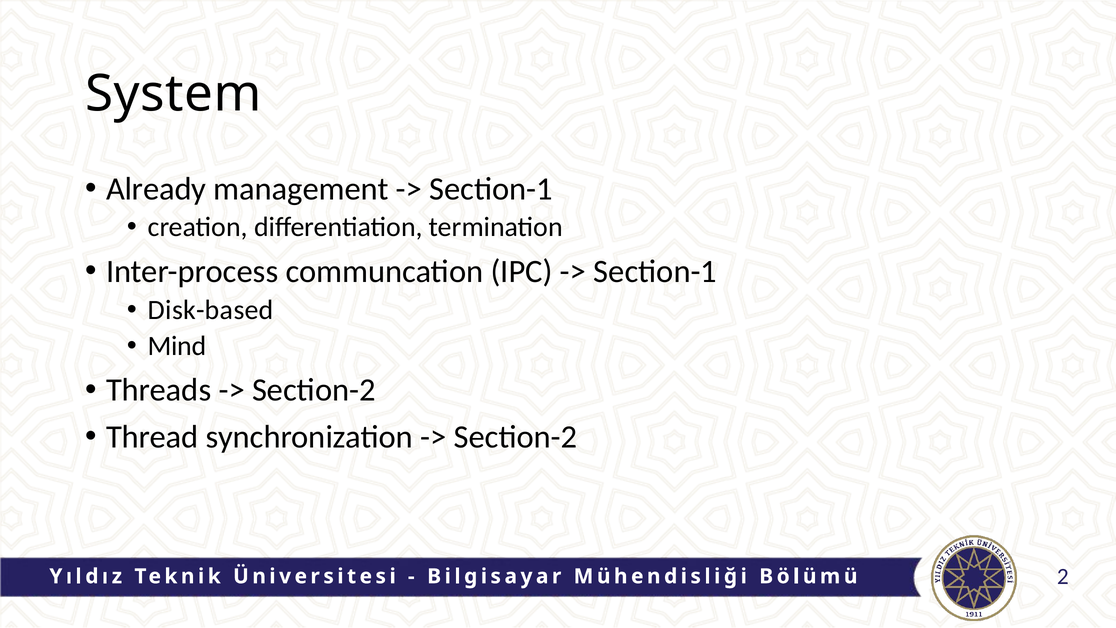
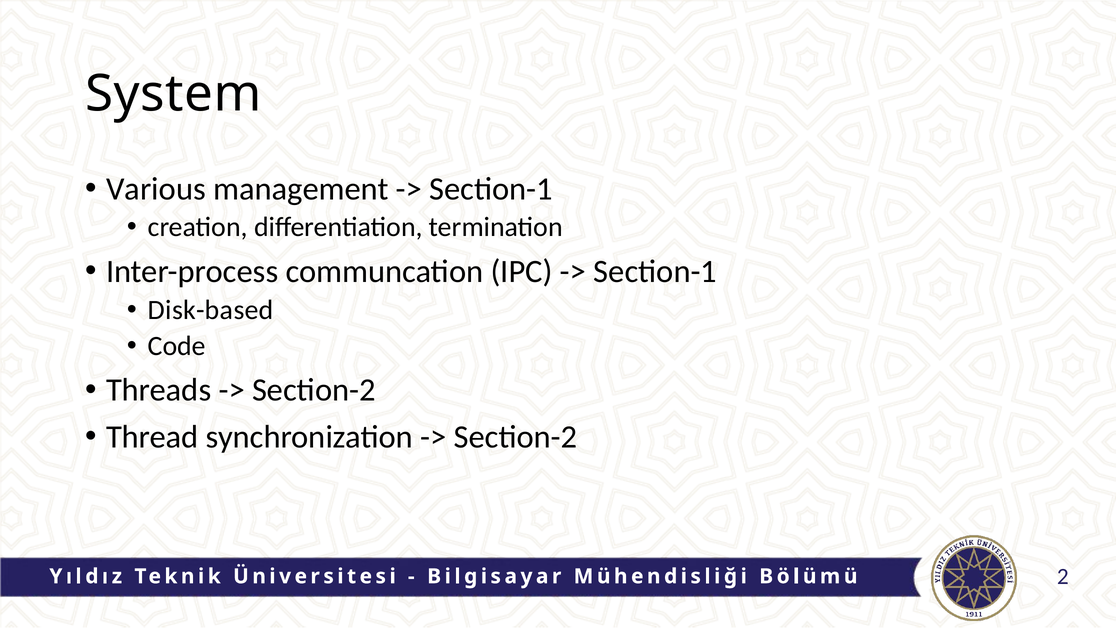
Already: Already -> Various
Mind: Mind -> Code
